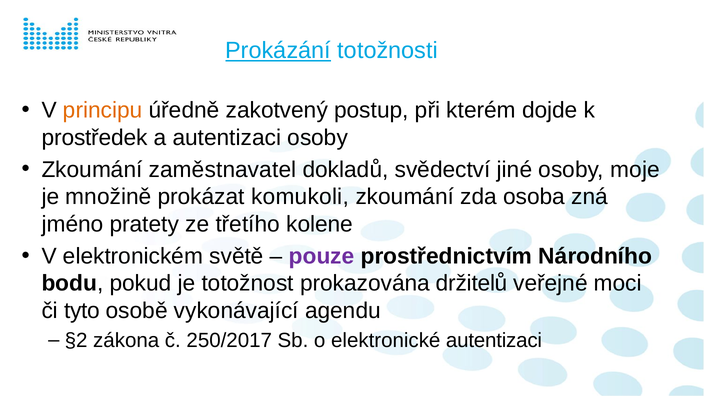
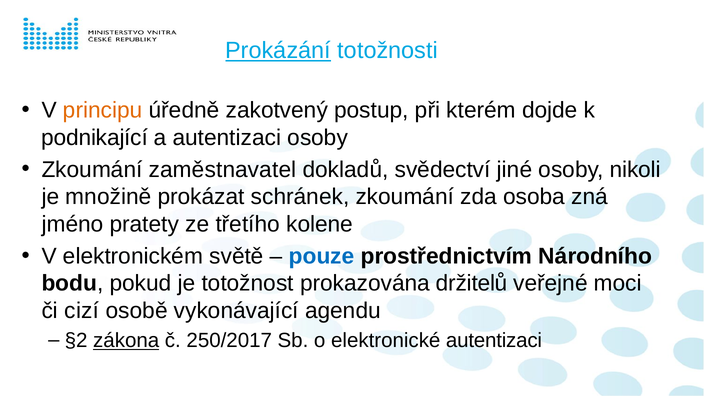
prostředek: prostředek -> podnikající
moje: moje -> nikoli
komukoli: komukoli -> schránek
pouze colour: purple -> blue
tyto: tyto -> cizí
zákona underline: none -> present
